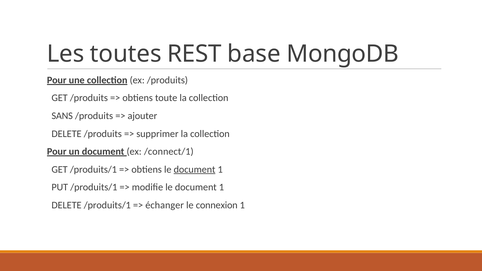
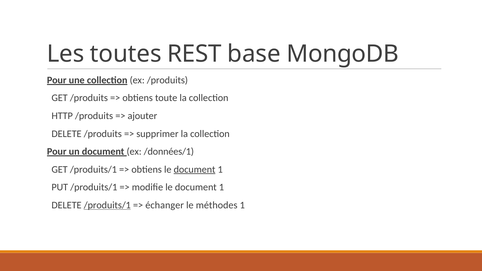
SANS: SANS -> HTTP
/connect/1: /connect/1 -> /données/1
/produits/1 at (107, 205) underline: none -> present
connexion: connexion -> méthodes
